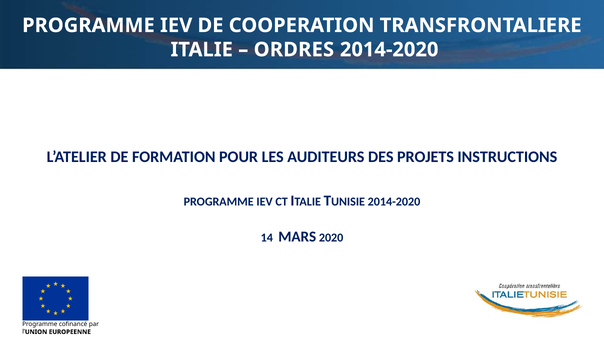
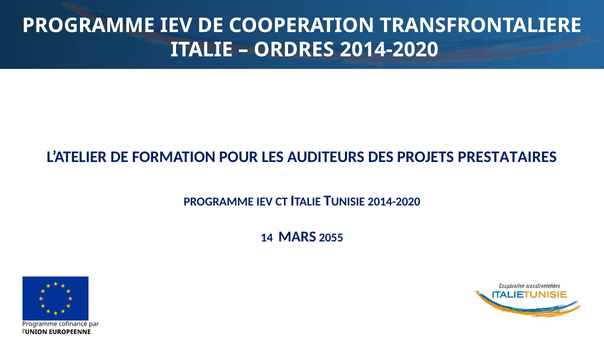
INSTRUCTIONS: INSTRUCTIONS -> PRESTATAIRES
2020: 2020 -> 2055
